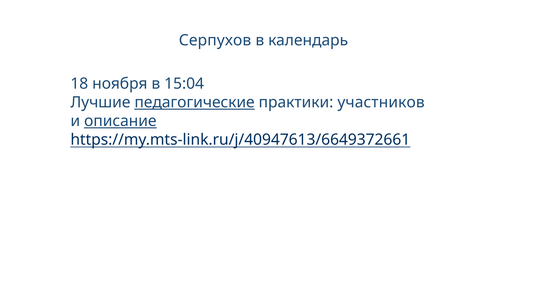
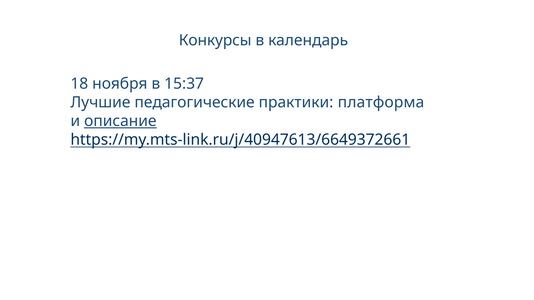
Серпухов: Серпухов -> Конкурсы
15:04: 15:04 -> 15:37
педагогические underline: present -> none
участников: участников -> платформа
